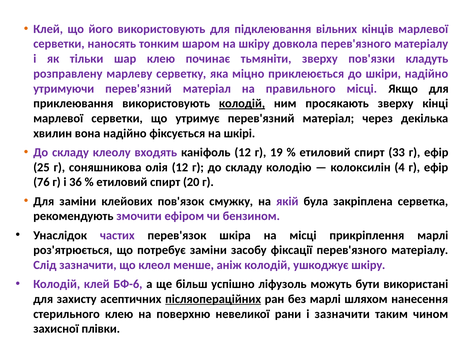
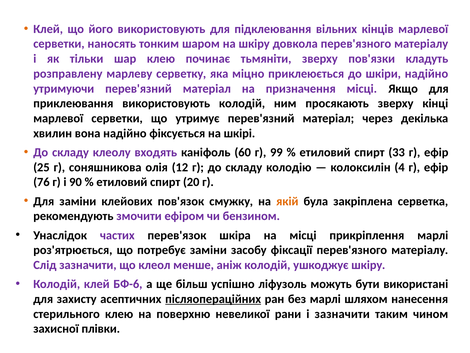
правильного: правильного -> призначення
колодій at (242, 103) underline: present -> none
каніфоль 12: 12 -> 60
19: 19 -> 99
36: 36 -> 90
якій colour: purple -> orange
